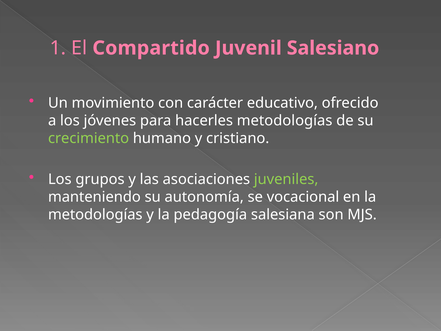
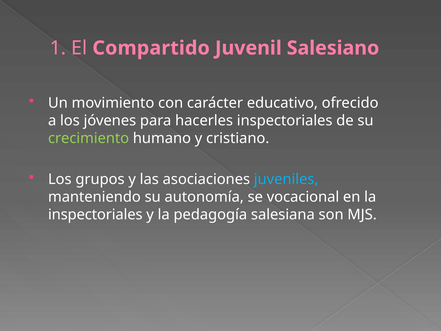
hacerles metodologías: metodologías -> inspectoriales
juveniles colour: light green -> light blue
metodologías at (95, 215): metodologías -> inspectoriales
